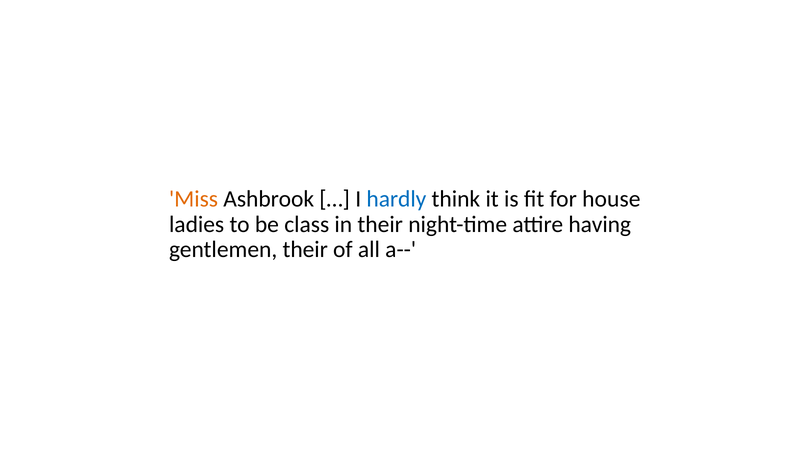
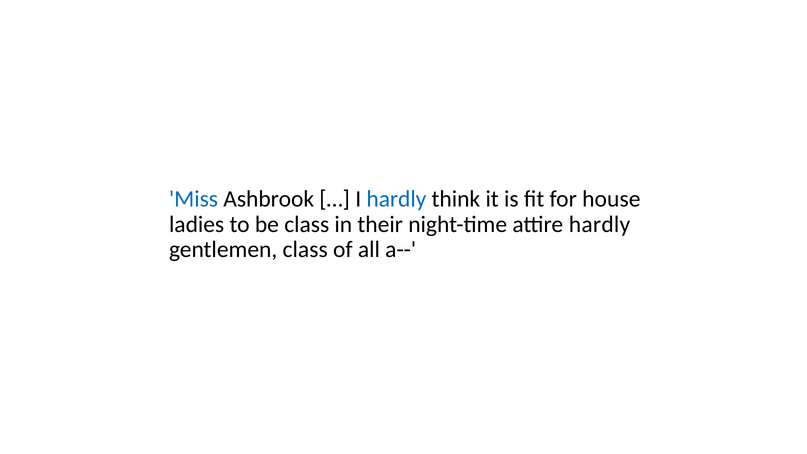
Miss colour: orange -> blue
attire having: having -> hardly
gentlemen their: their -> class
